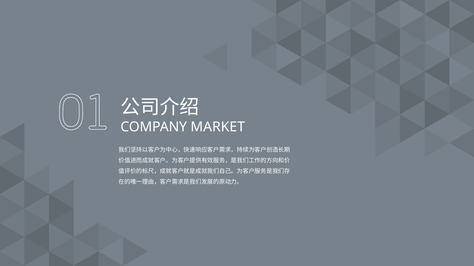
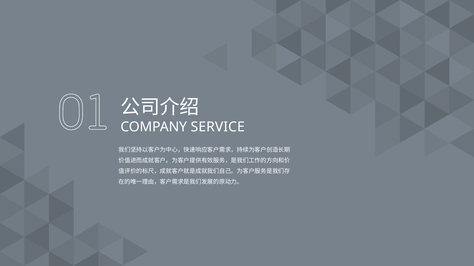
MARKET: MARKET -> SERVICE
